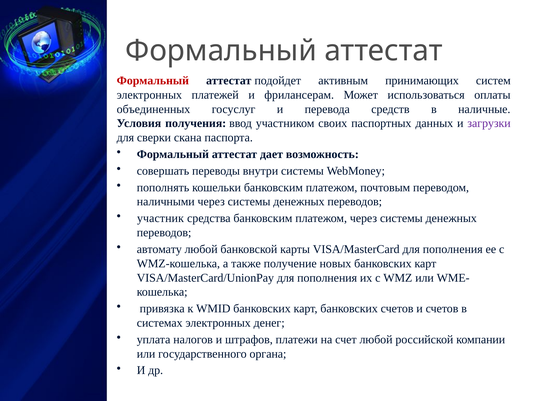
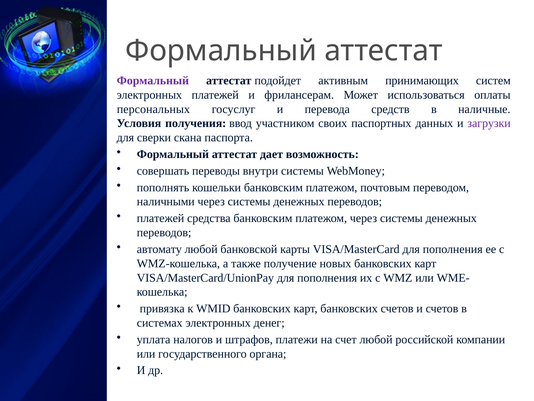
Формальный at (153, 80) colour: red -> purple
объединенных: объединенных -> персональных
участник at (160, 218): участник -> платежей
